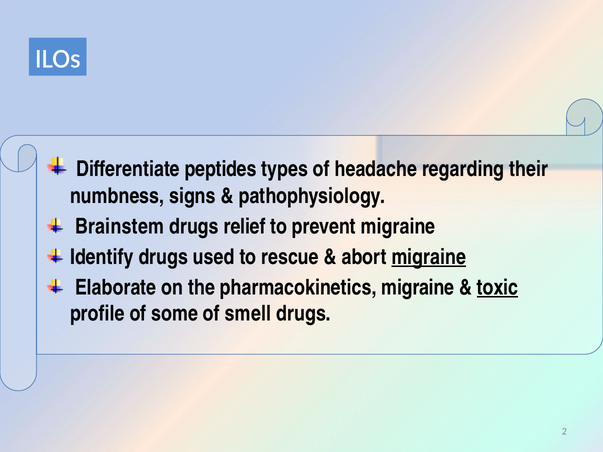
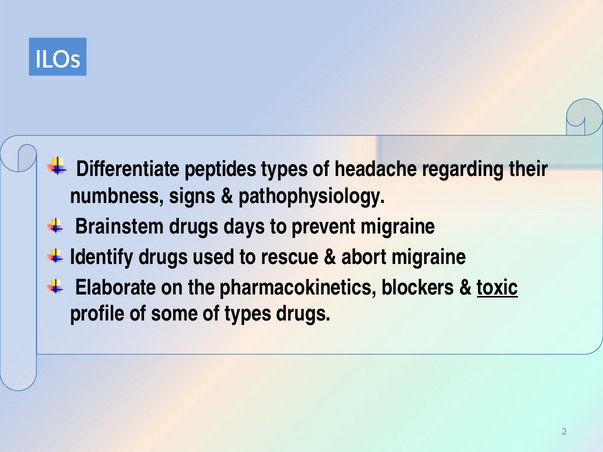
relief: relief -> days
migraine at (429, 257) underline: present -> none
pharmacokinetics migraine: migraine -> blockers
of smell: smell -> types
